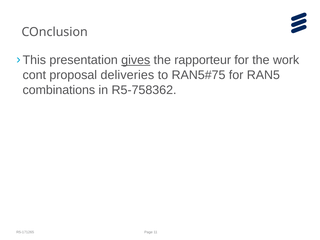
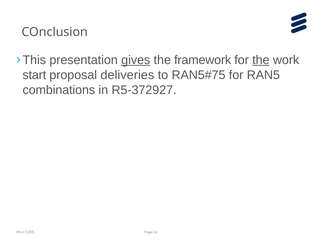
rapporteur: rapporteur -> framework
the at (261, 60) underline: none -> present
cont: cont -> start
R5-758362: R5-758362 -> R5-372927
